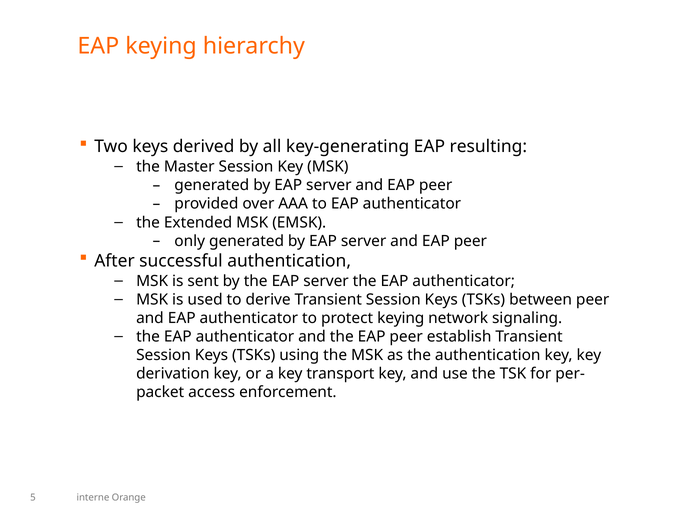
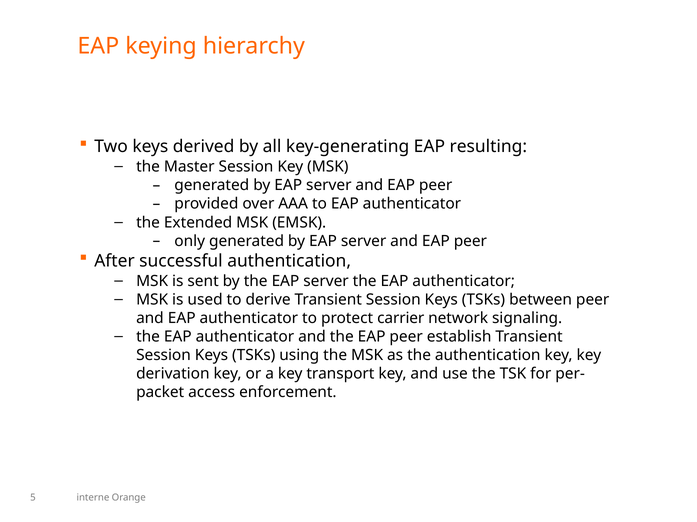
protect keying: keying -> carrier
